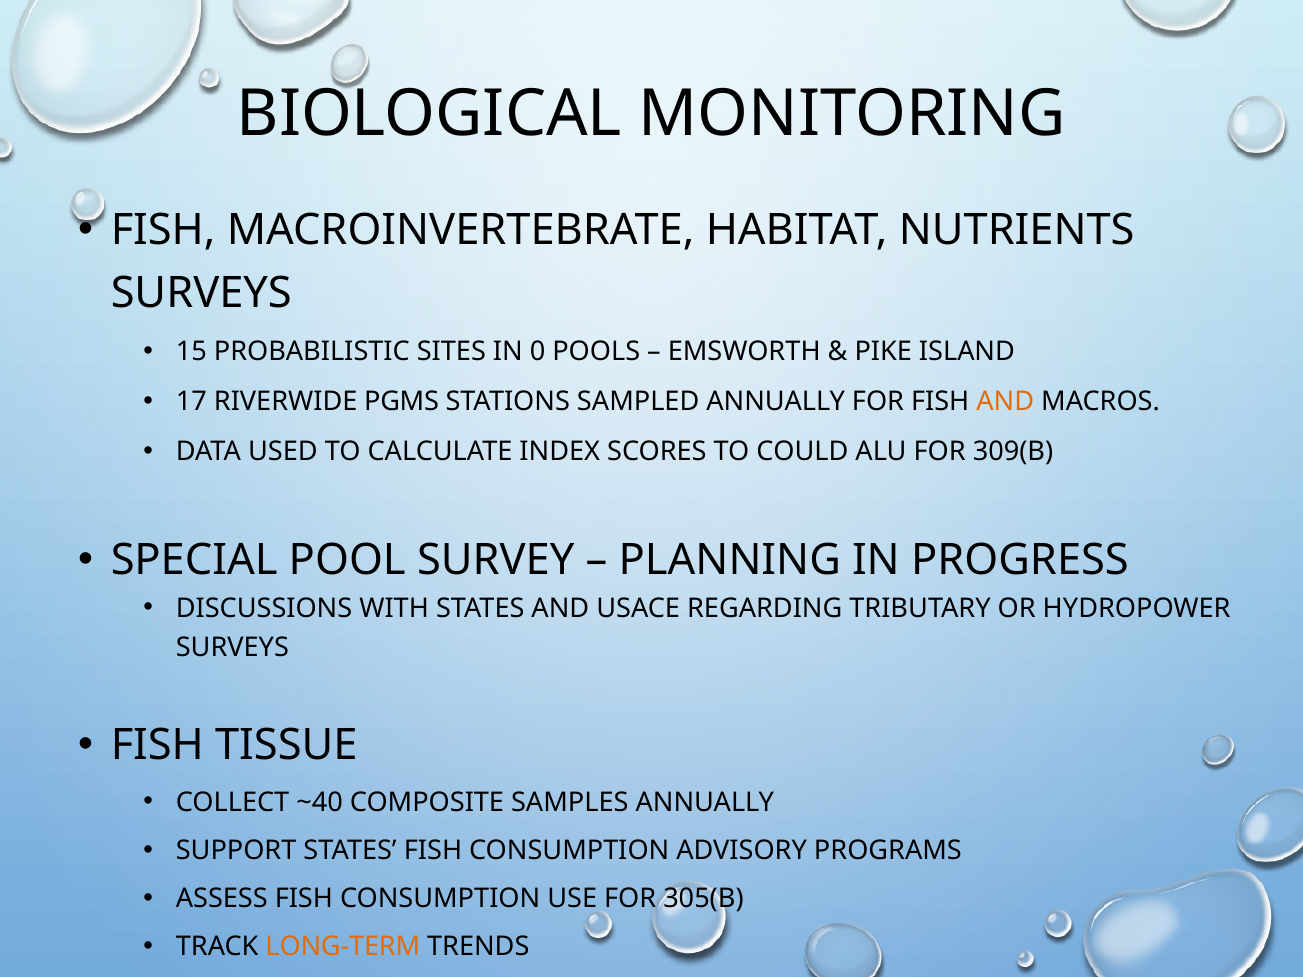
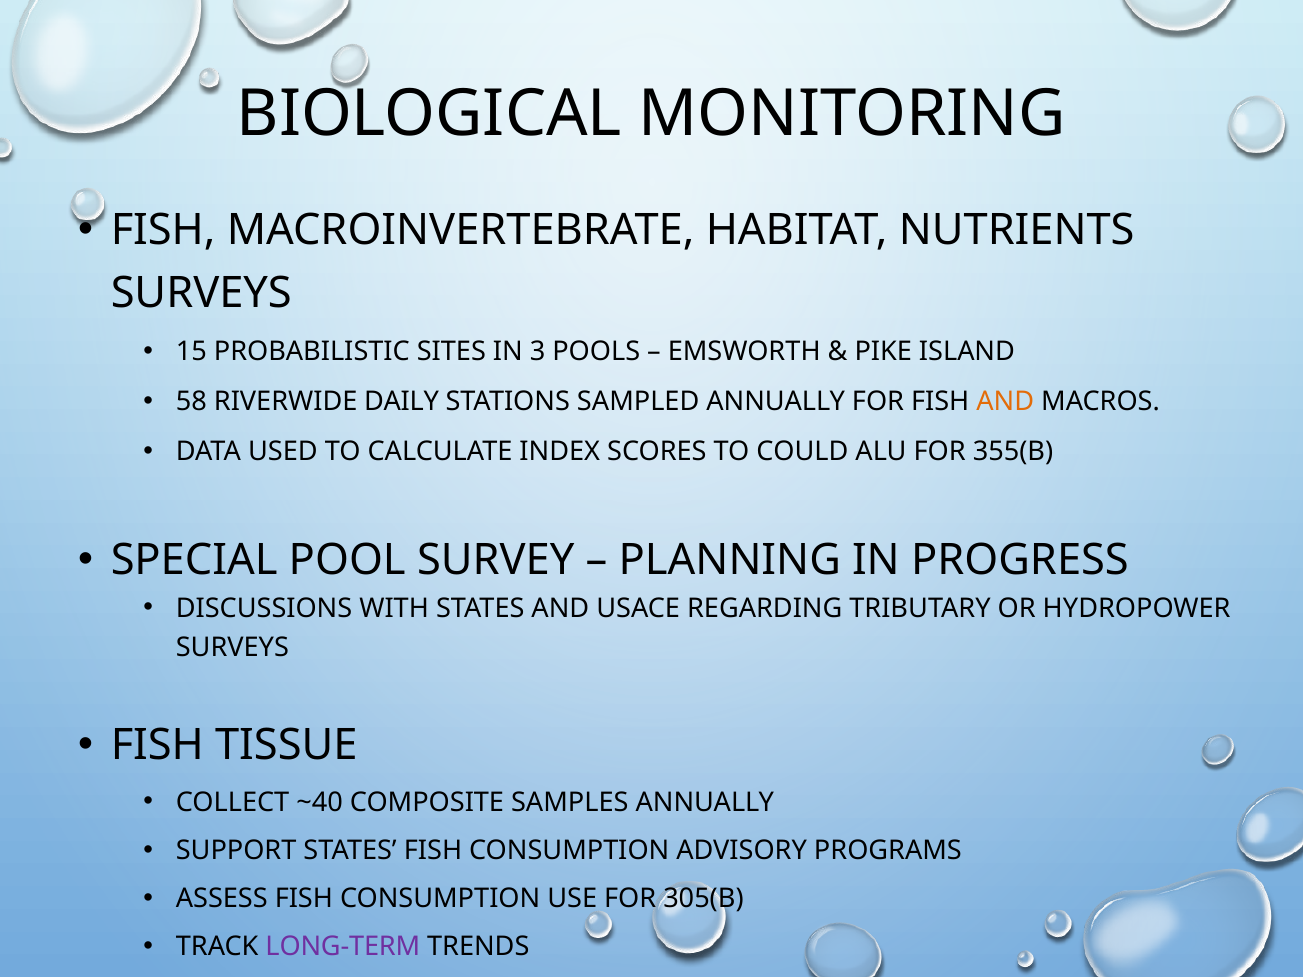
0: 0 -> 3
17: 17 -> 58
PGMS: PGMS -> DAILY
309(B: 309(B -> 355(B
LONG-TERM colour: orange -> purple
